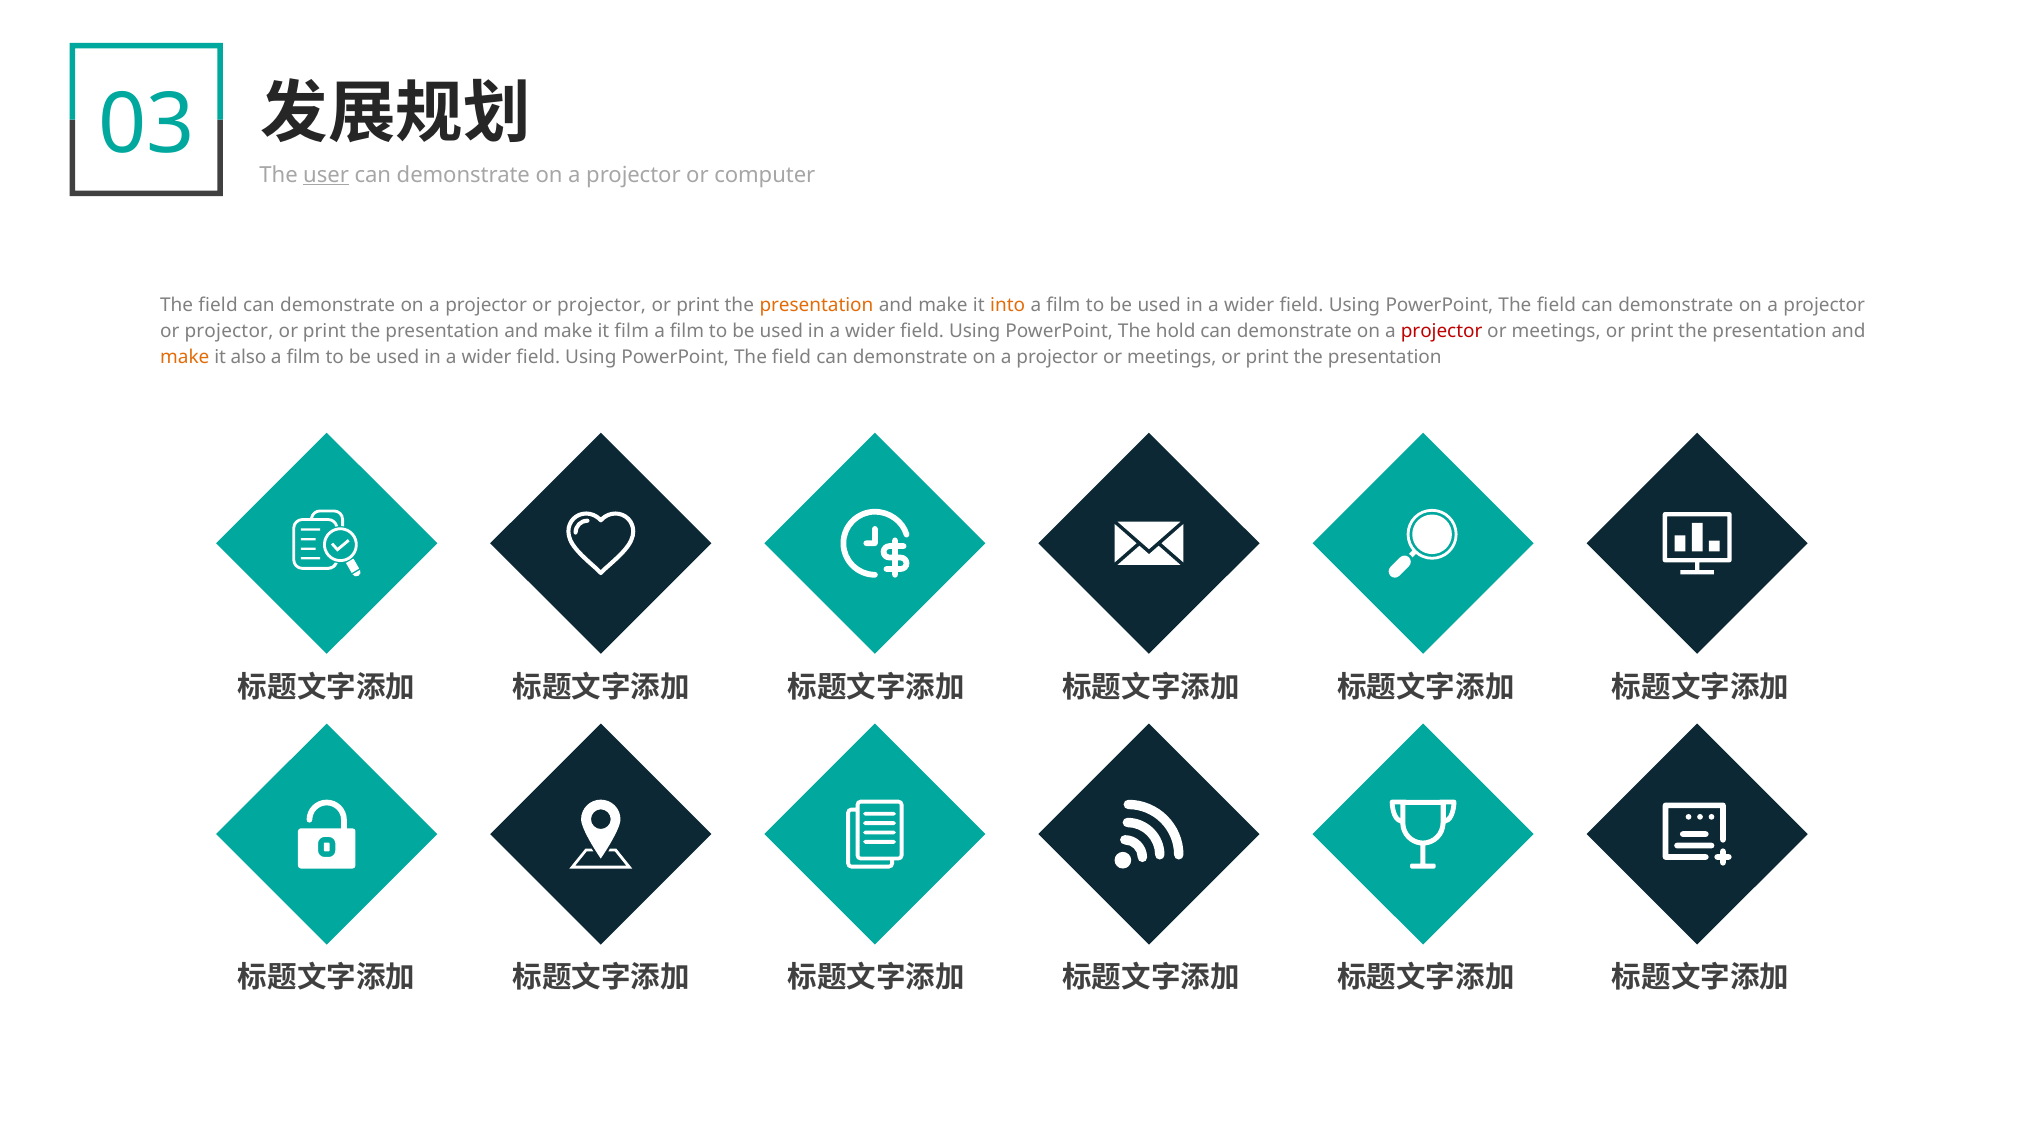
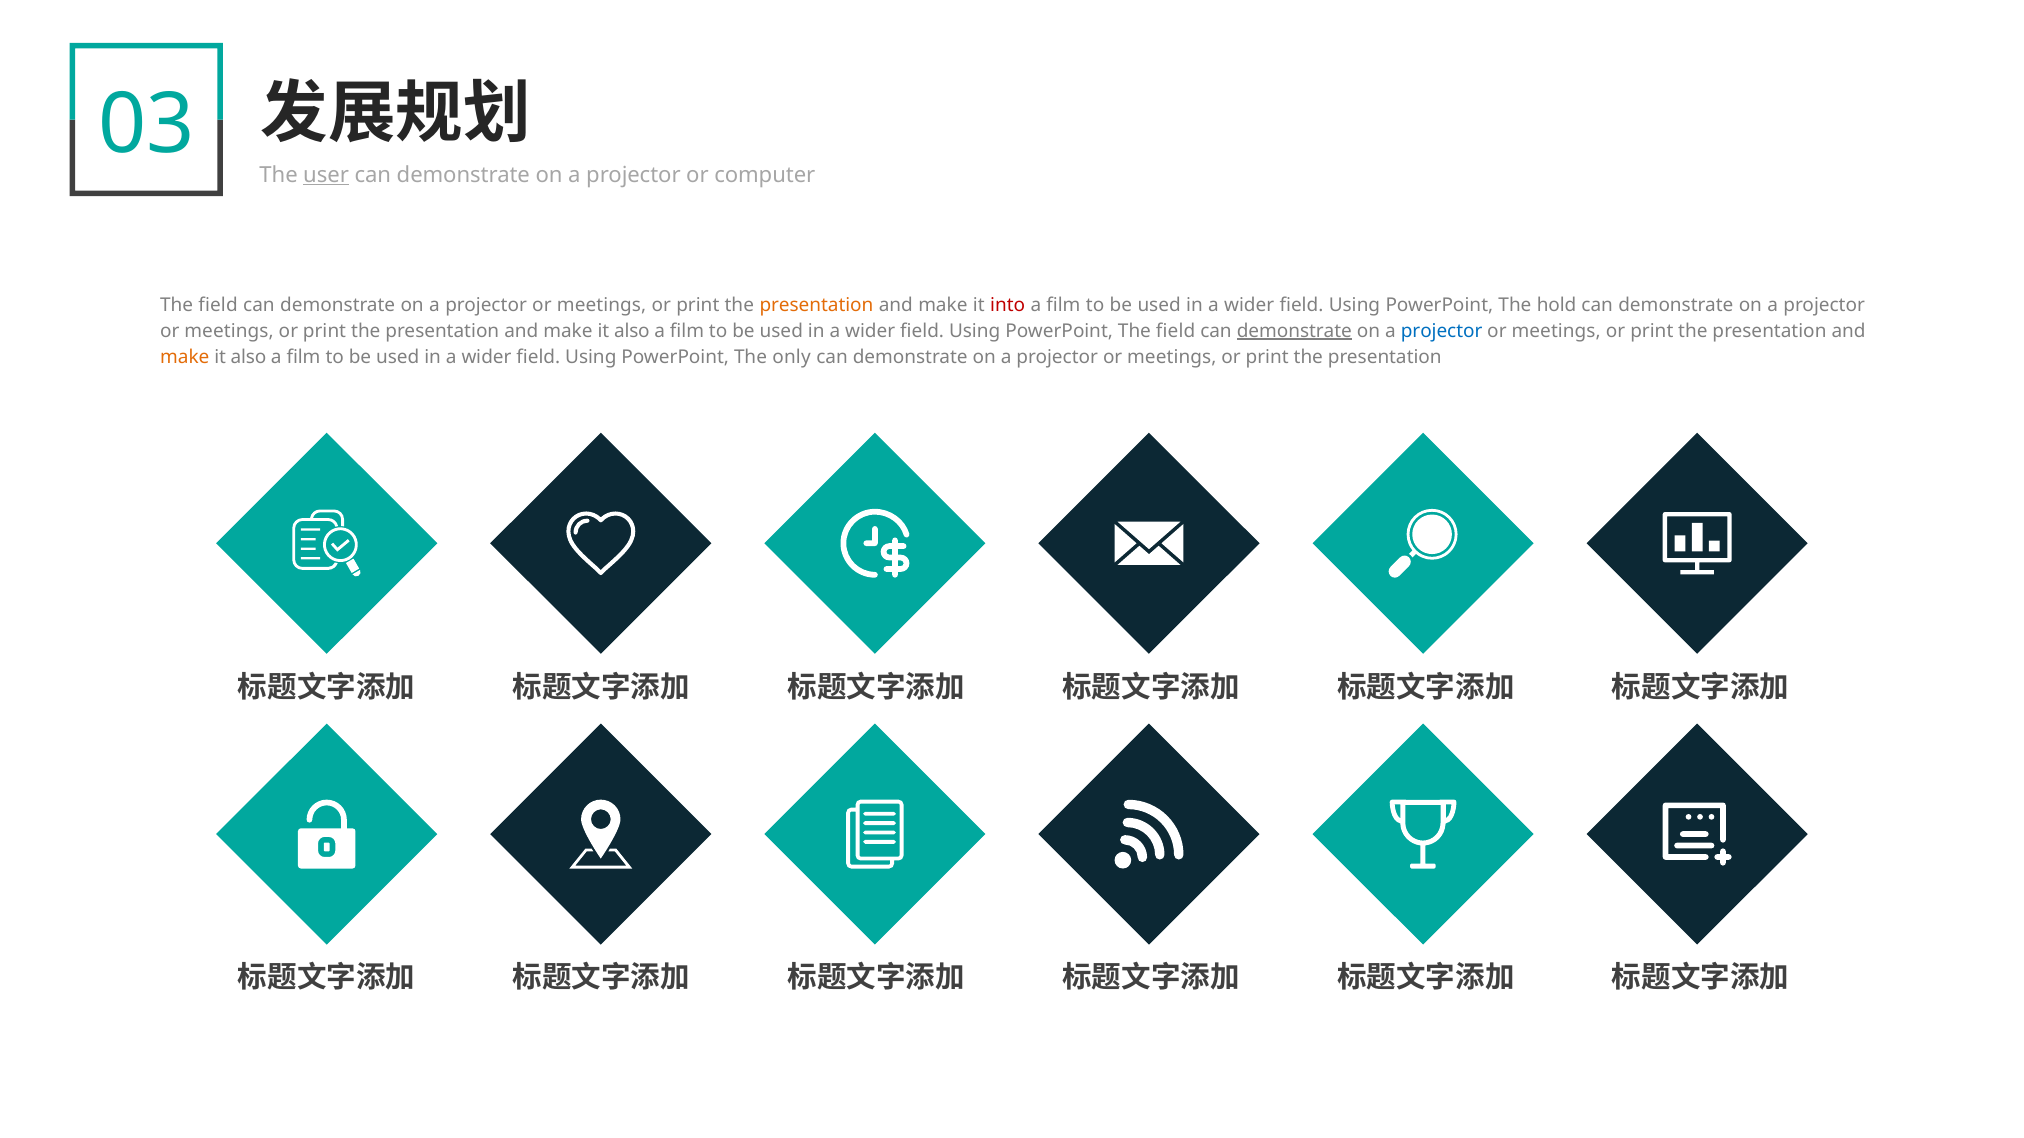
projector at (602, 305): projector -> meetings
into colour: orange -> red
field at (1556, 305): field -> hold
projector at (229, 331): projector -> meetings
film at (632, 331): film -> also
PowerPoint The hold: hold -> field
demonstrate at (1294, 331) underline: none -> present
projector at (1442, 331) colour: red -> blue
field at (792, 357): field -> only
